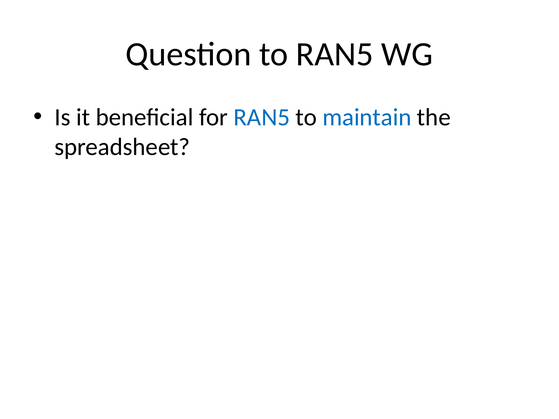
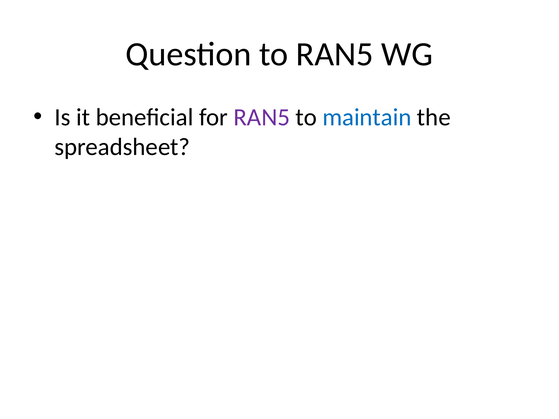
RAN5 at (262, 117) colour: blue -> purple
